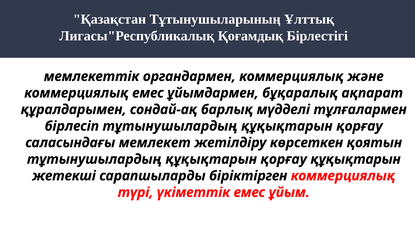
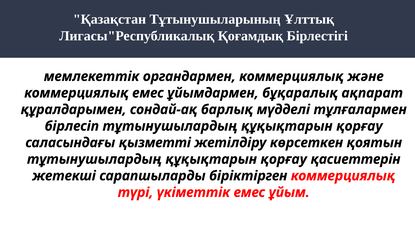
мемлекет: мемлекет -> қызметті
қорғау құқықтарын: құқықтарын -> қасиеттерін
